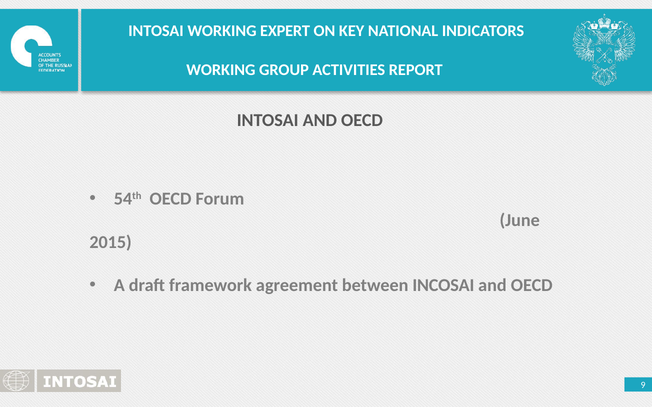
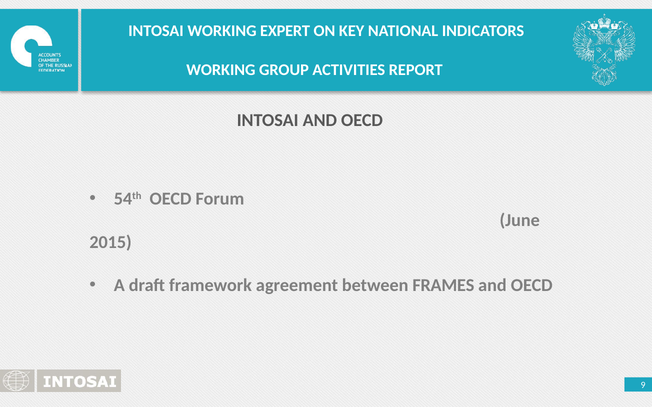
INCOSAI: INCOSAI -> FRAMES
